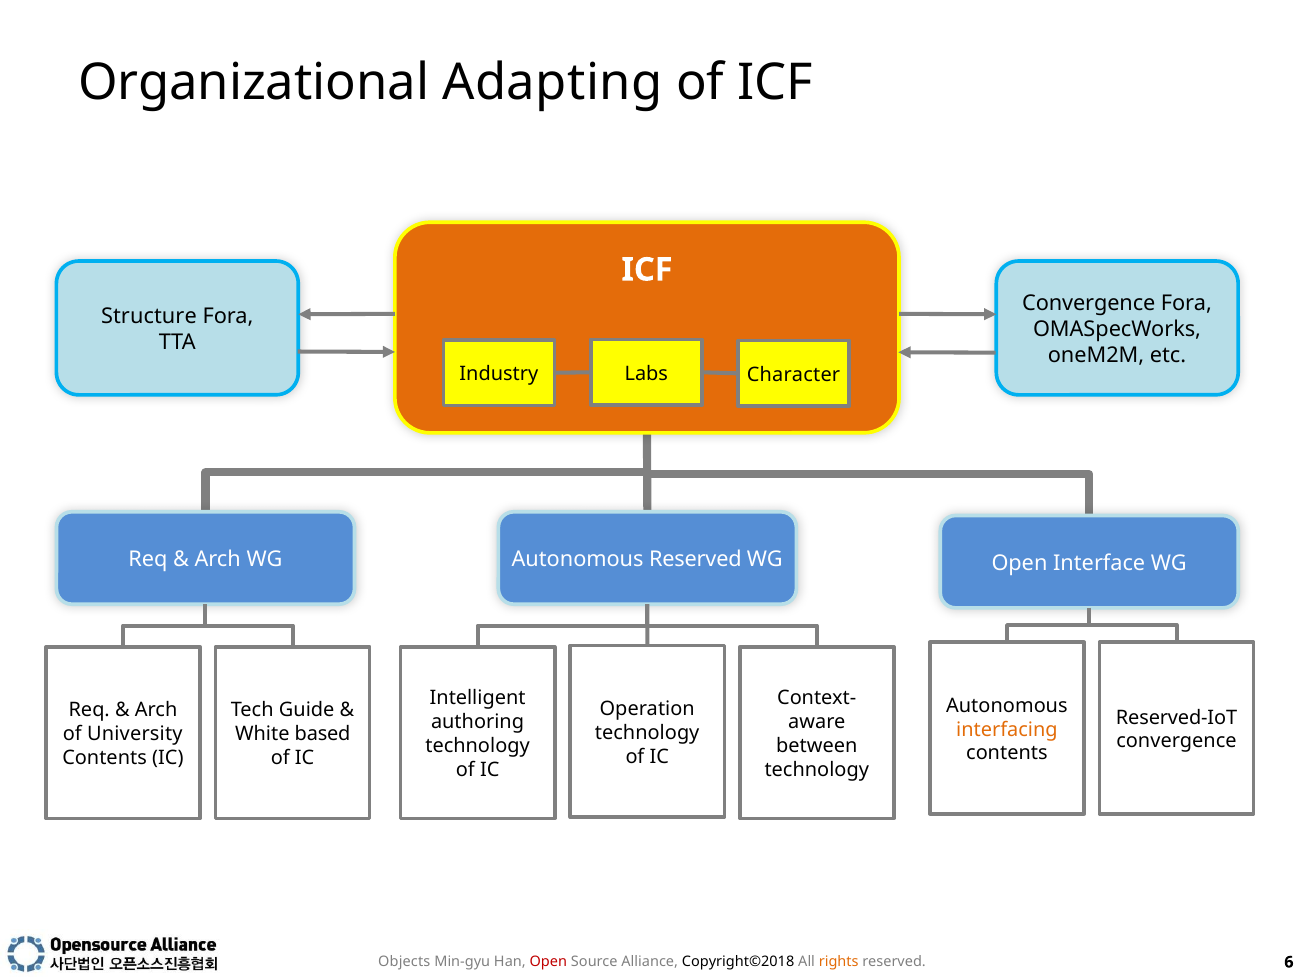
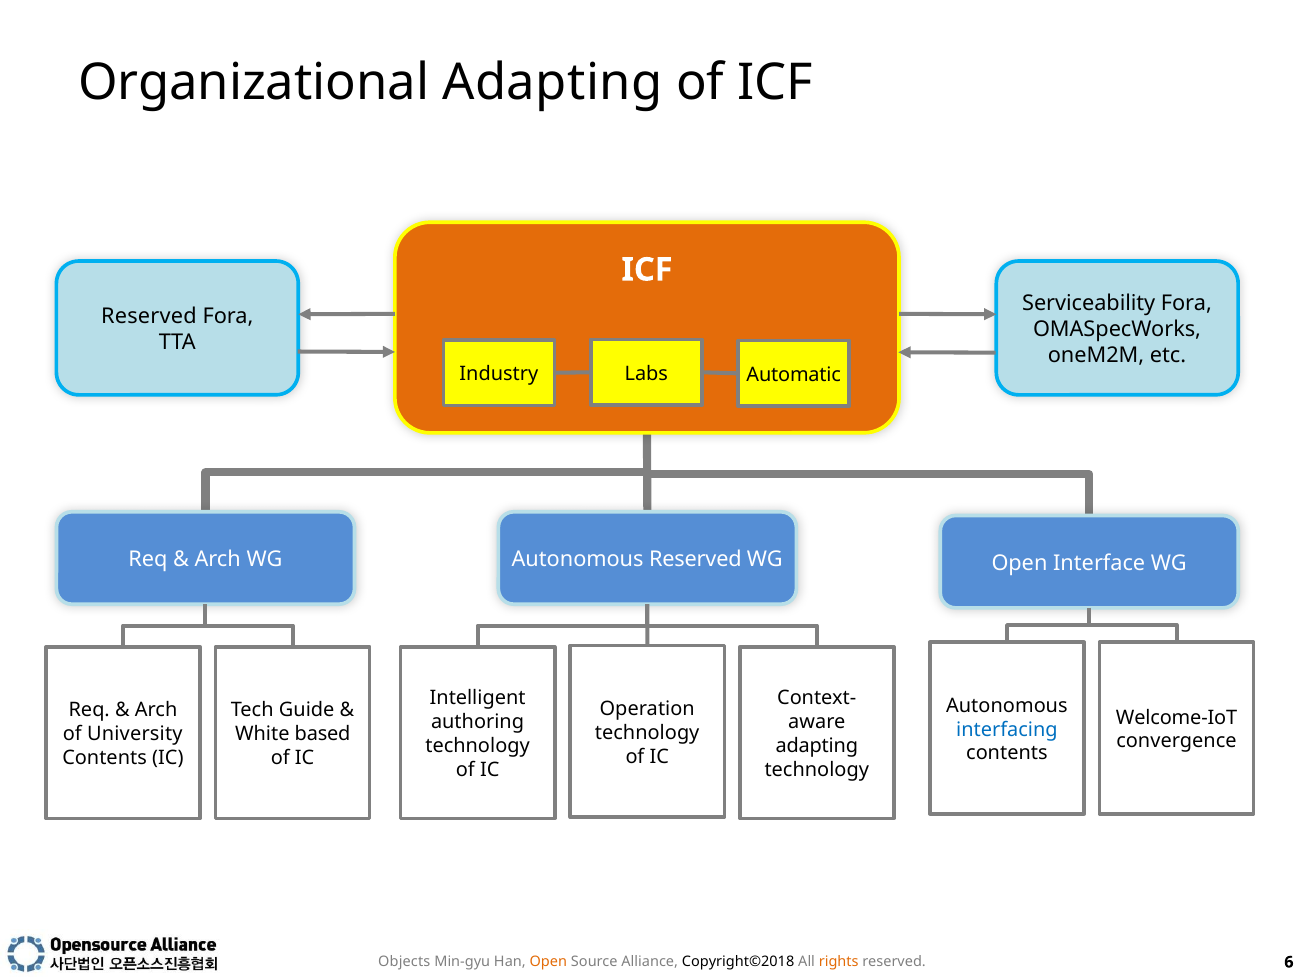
Convergence at (1089, 303): Convergence -> Serviceability
Structure at (149, 316): Structure -> Reserved
Character: Character -> Automatic
Reserved-IoT: Reserved-IoT -> Welcome-IoT
interfacing colour: orange -> blue
between at (817, 746): between -> adapting
Open at (548, 962) colour: red -> orange
